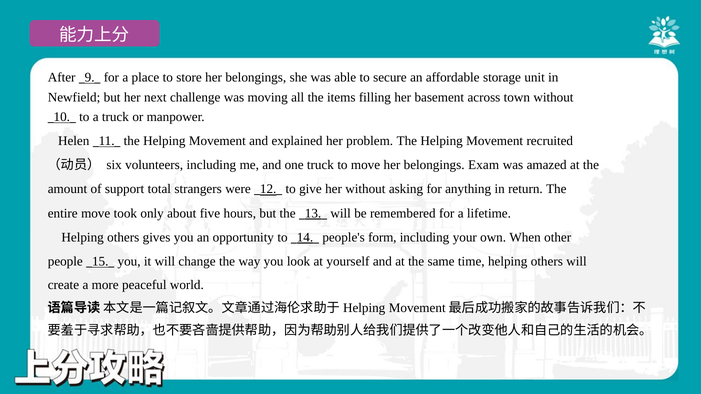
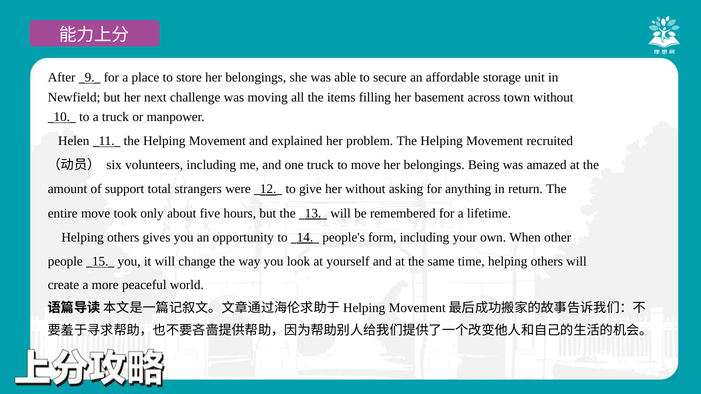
Exam: Exam -> Being
